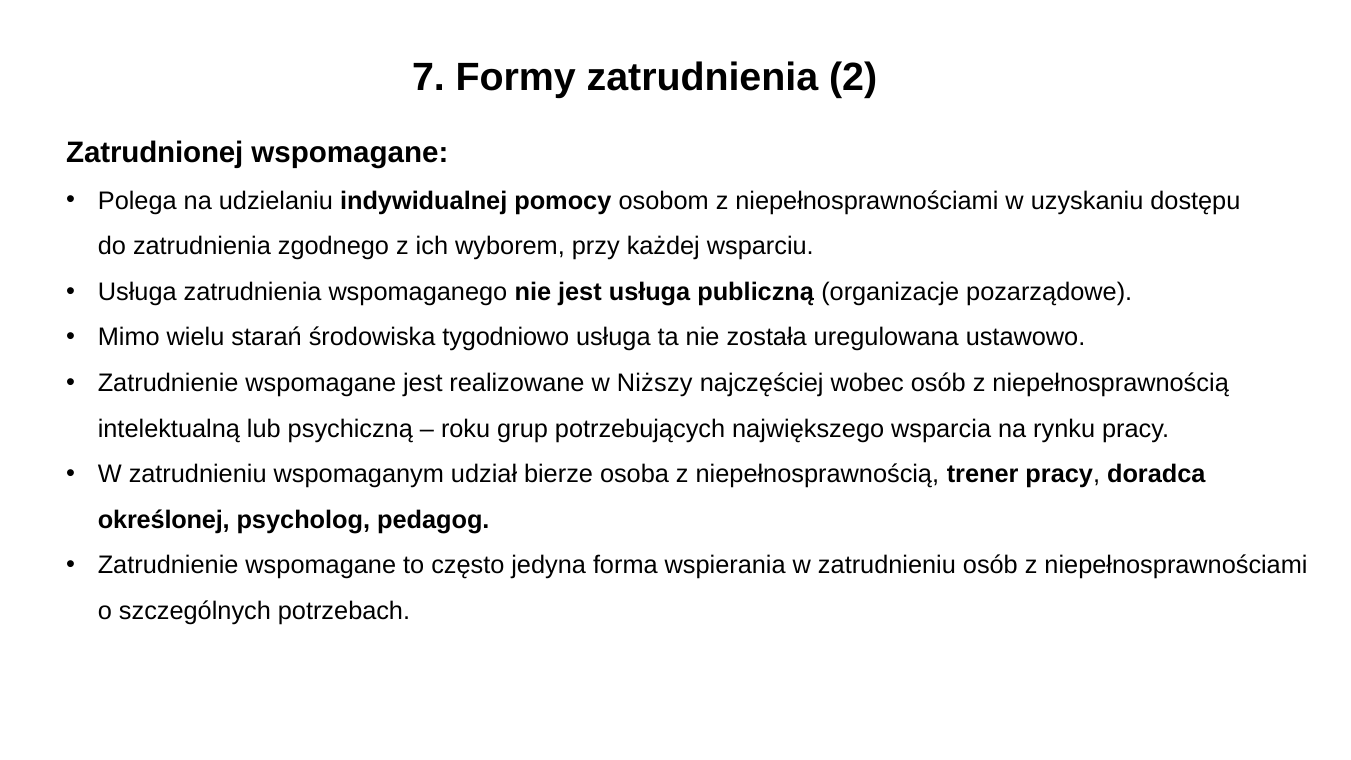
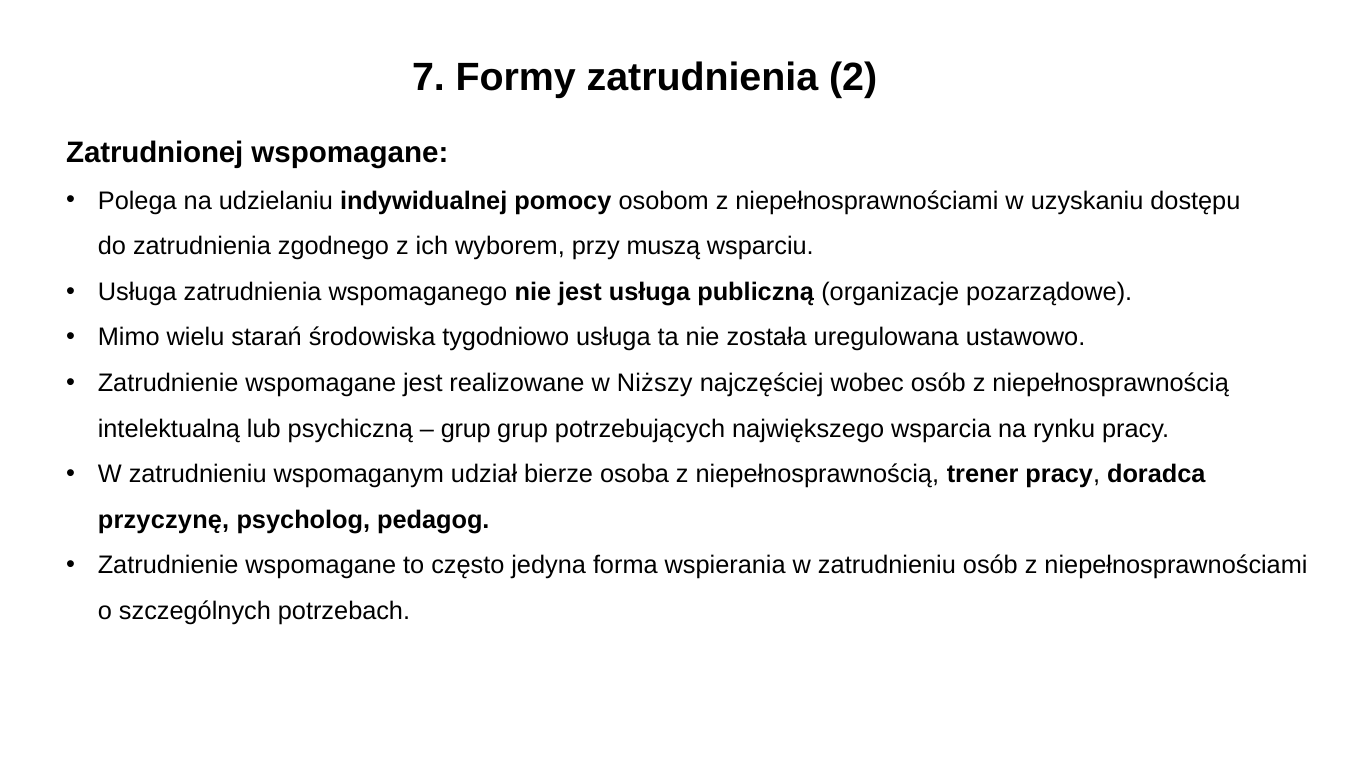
każdej: każdej -> muszą
roku at (466, 429): roku -> grup
określonej: określonej -> przyczynę
